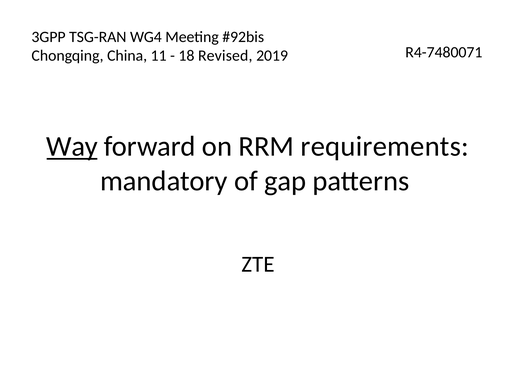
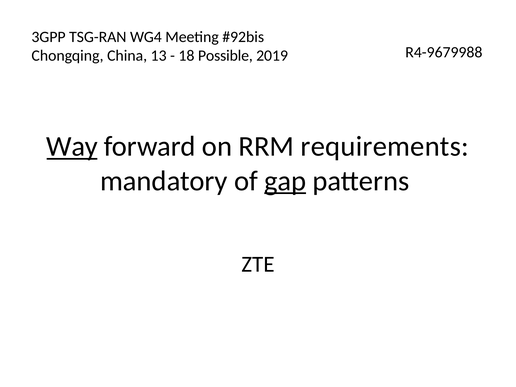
11: 11 -> 13
Revised: Revised -> Possible
R4-7480071: R4-7480071 -> R4-9679988
gap underline: none -> present
